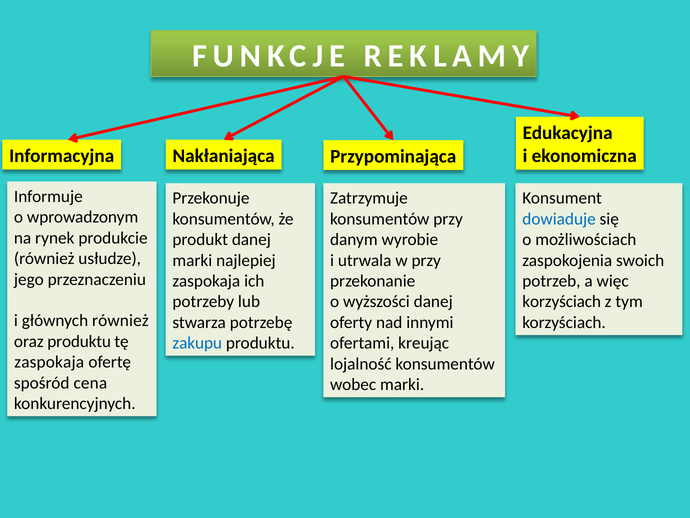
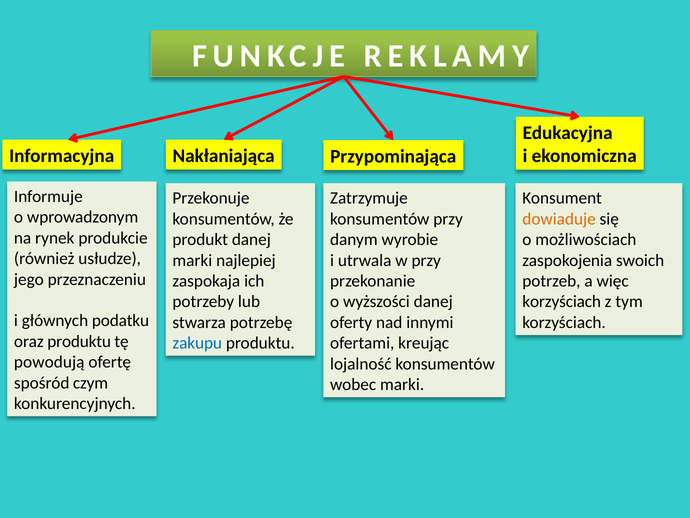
dowiaduje colour: blue -> orange
głównych również: również -> podatku
zaspokaja at (49, 362): zaspokaja -> powodują
cena: cena -> czym
